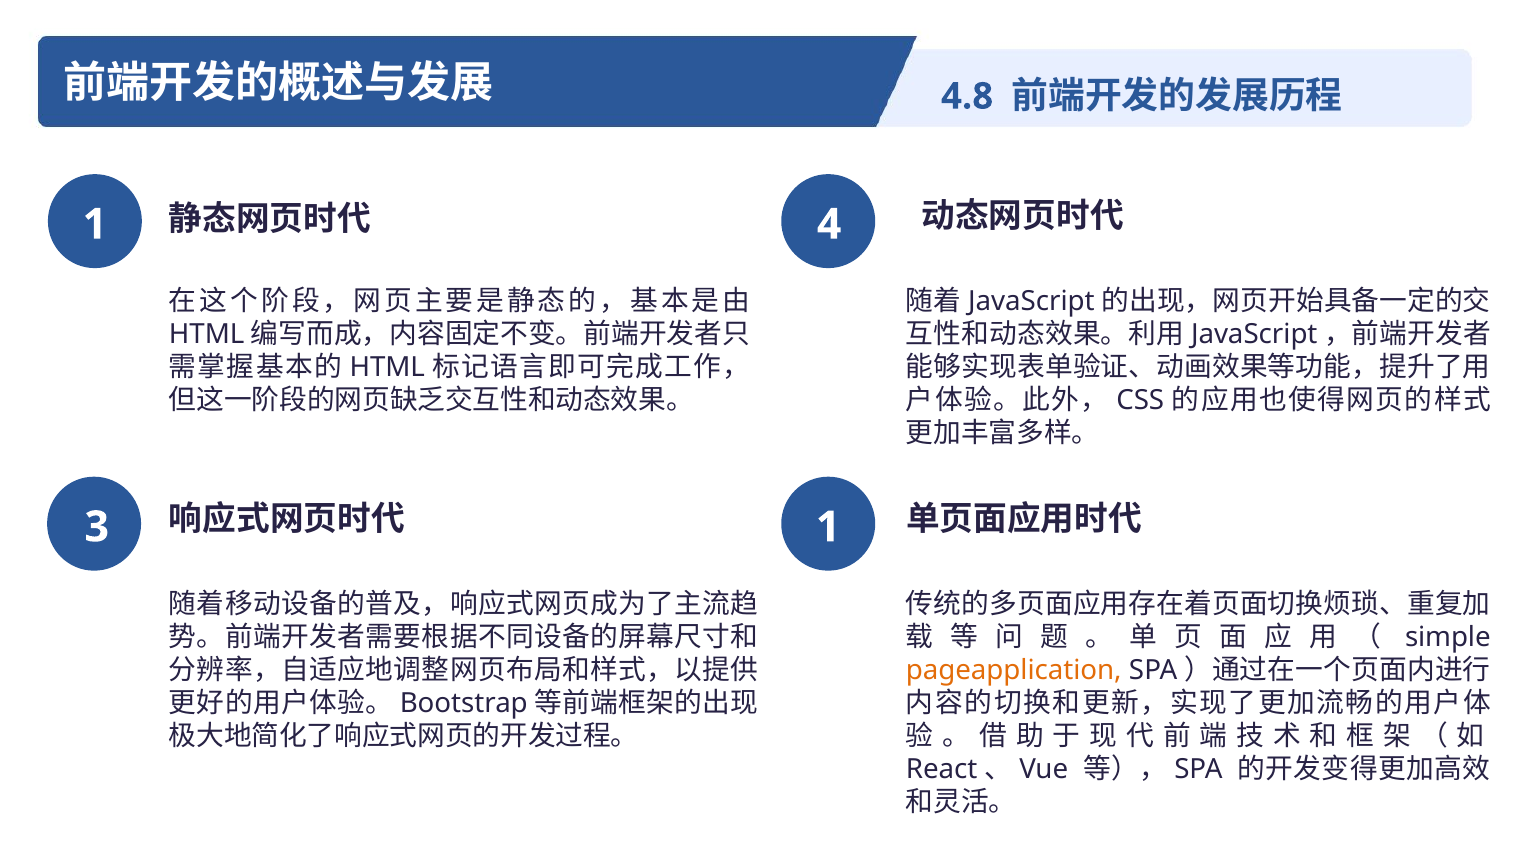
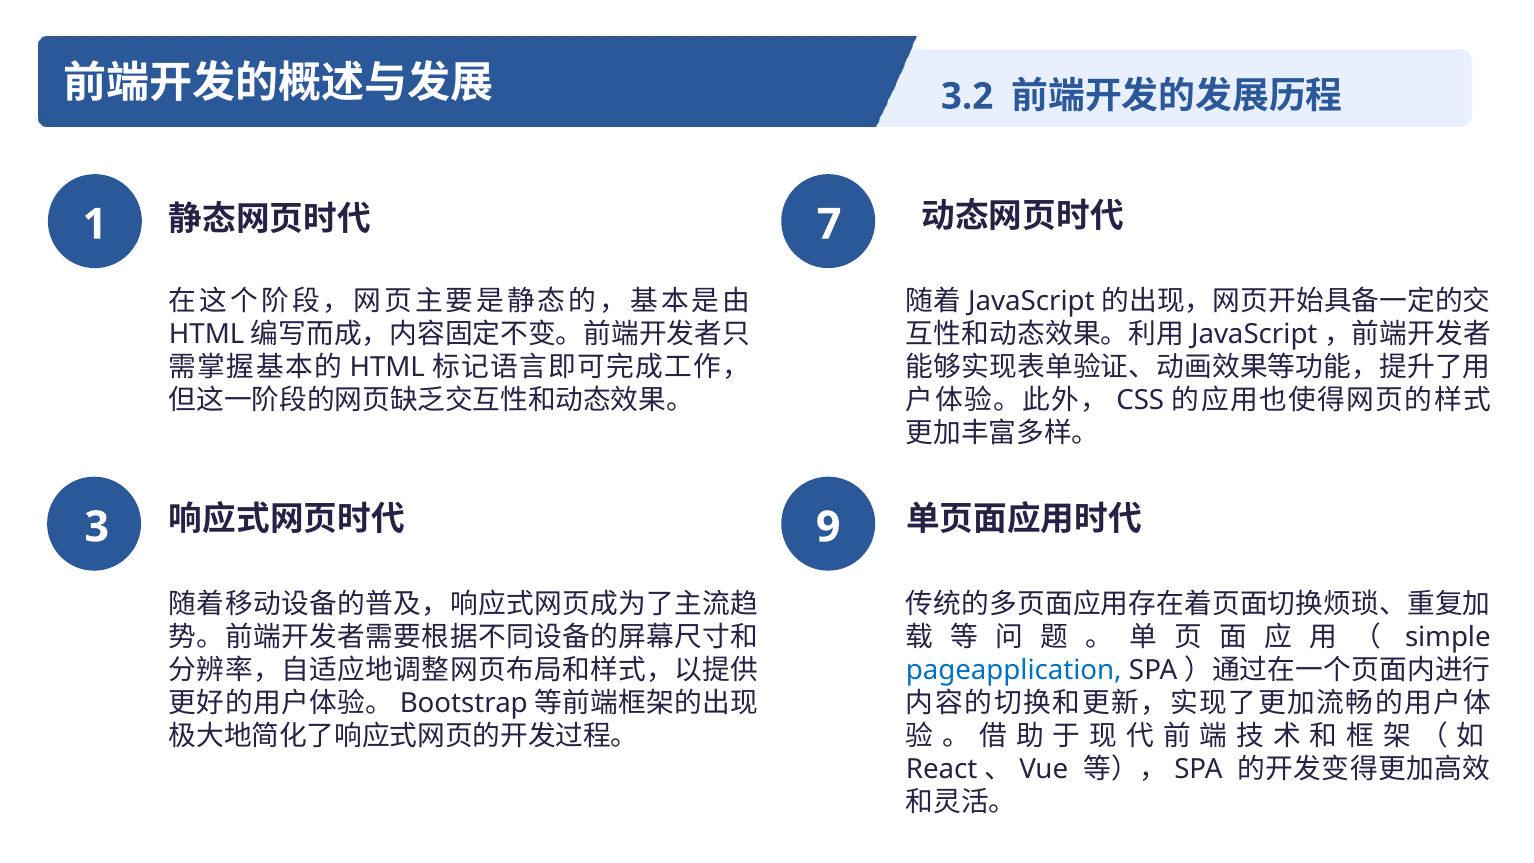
4.8: 4.8 -> 3.2
4: 4 -> 7
3 1: 1 -> 9
pageapplication colour: orange -> blue
